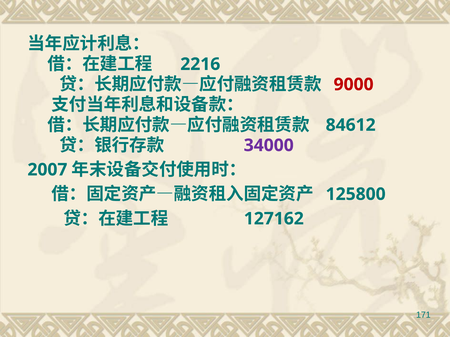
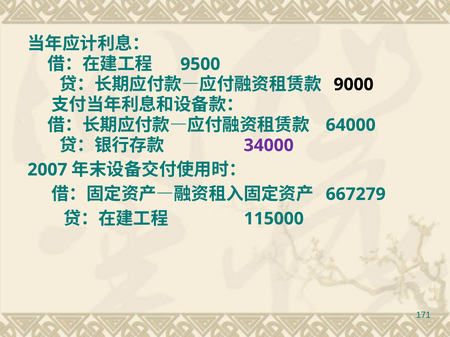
2216: 2216 -> 9500
9000 colour: red -> black
84612: 84612 -> 64000
125800: 125800 -> 667279
127162: 127162 -> 115000
